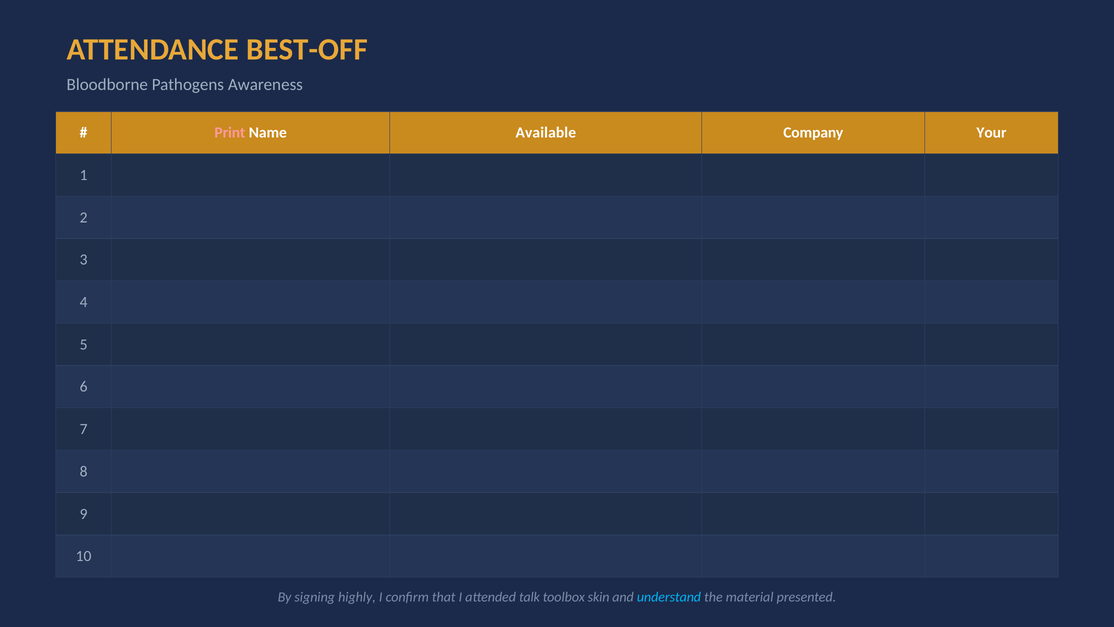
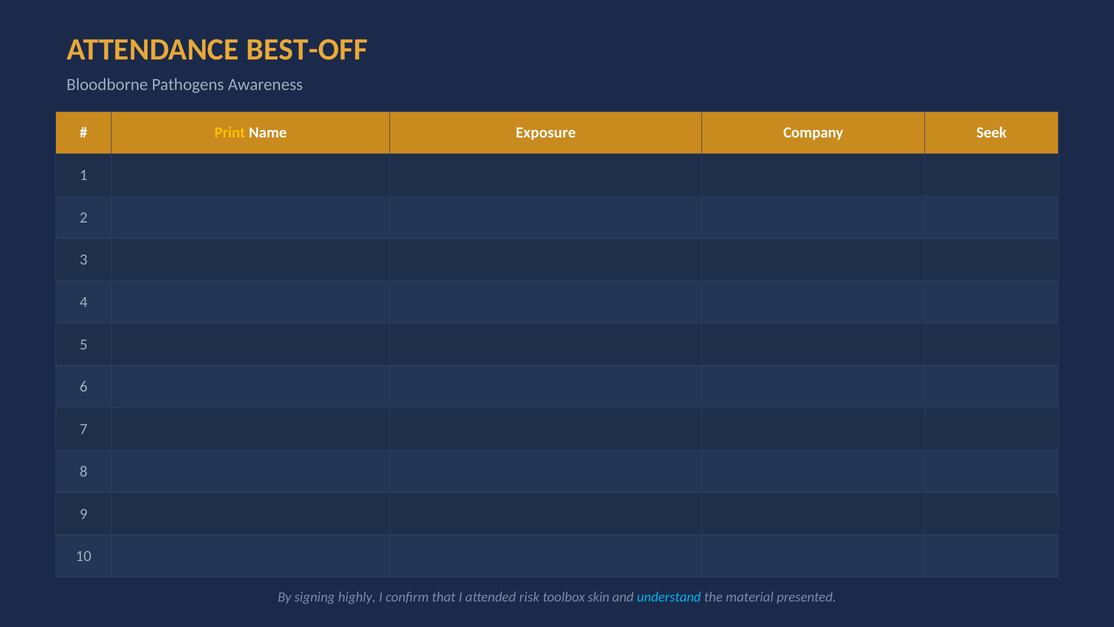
Print colour: pink -> yellow
Available: Available -> Exposure
Your: Your -> Seek
talk: talk -> risk
